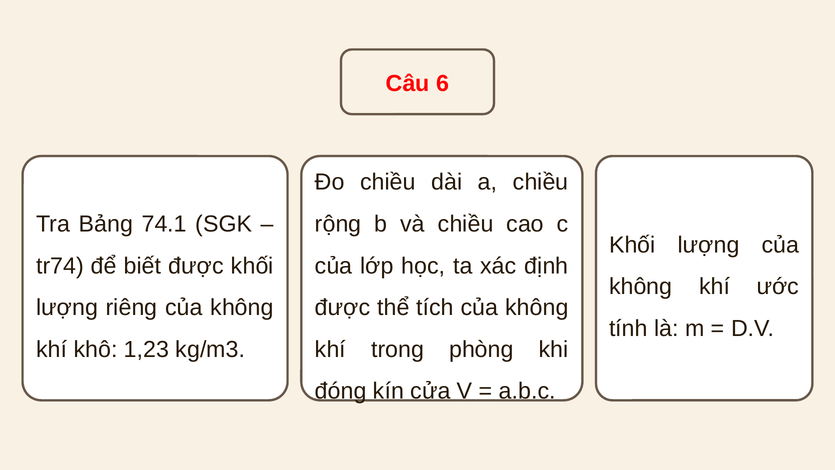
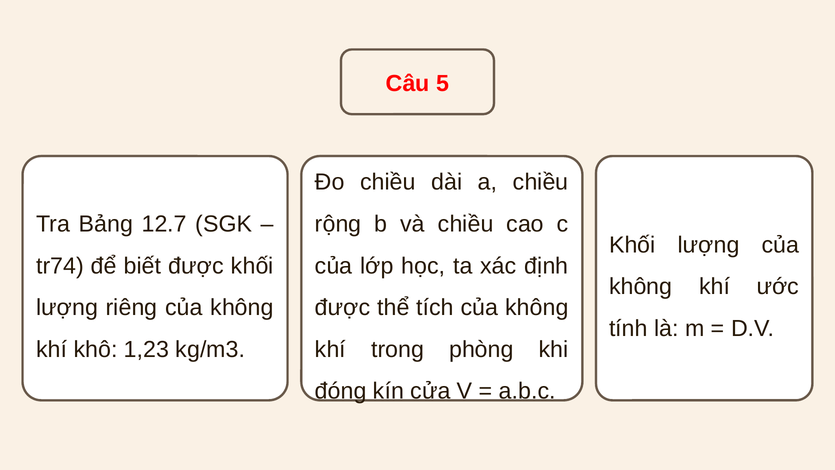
6: 6 -> 5
74.1: 74.1 -> 12.7
